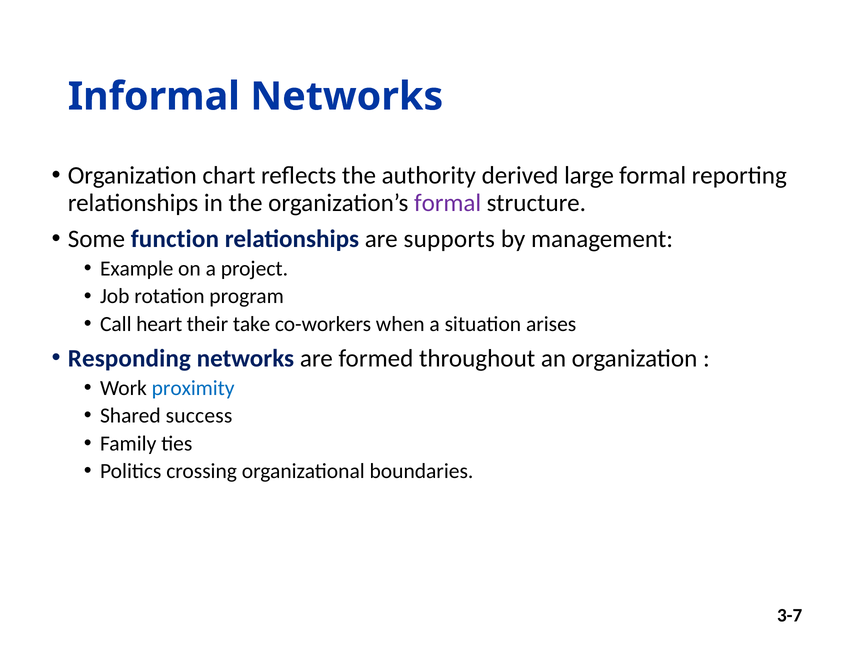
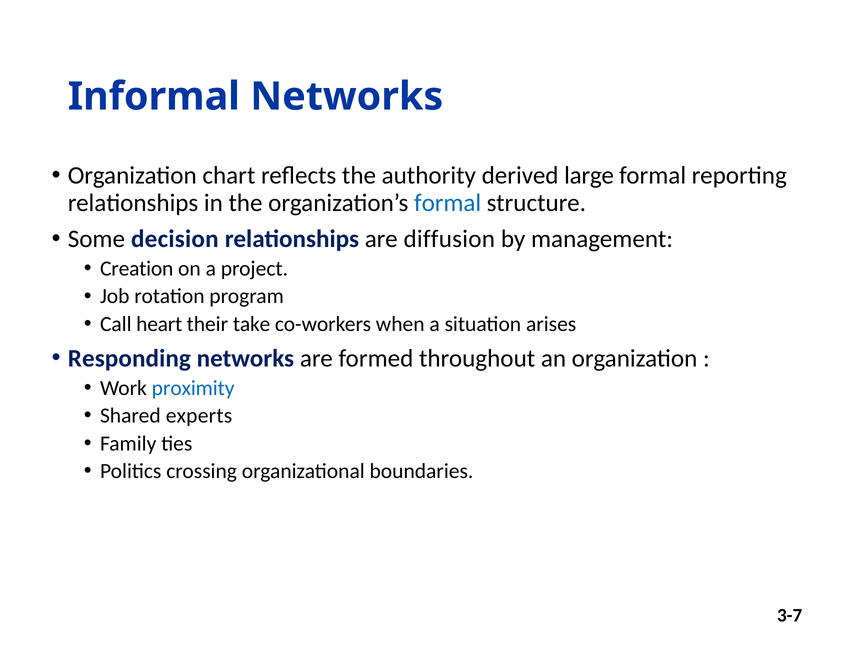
formal at (448, 203) colour: purple -> blue
function: function -> decision
supports: supports -> diffusion
Example: Example -> Creation
success: success -> experts
